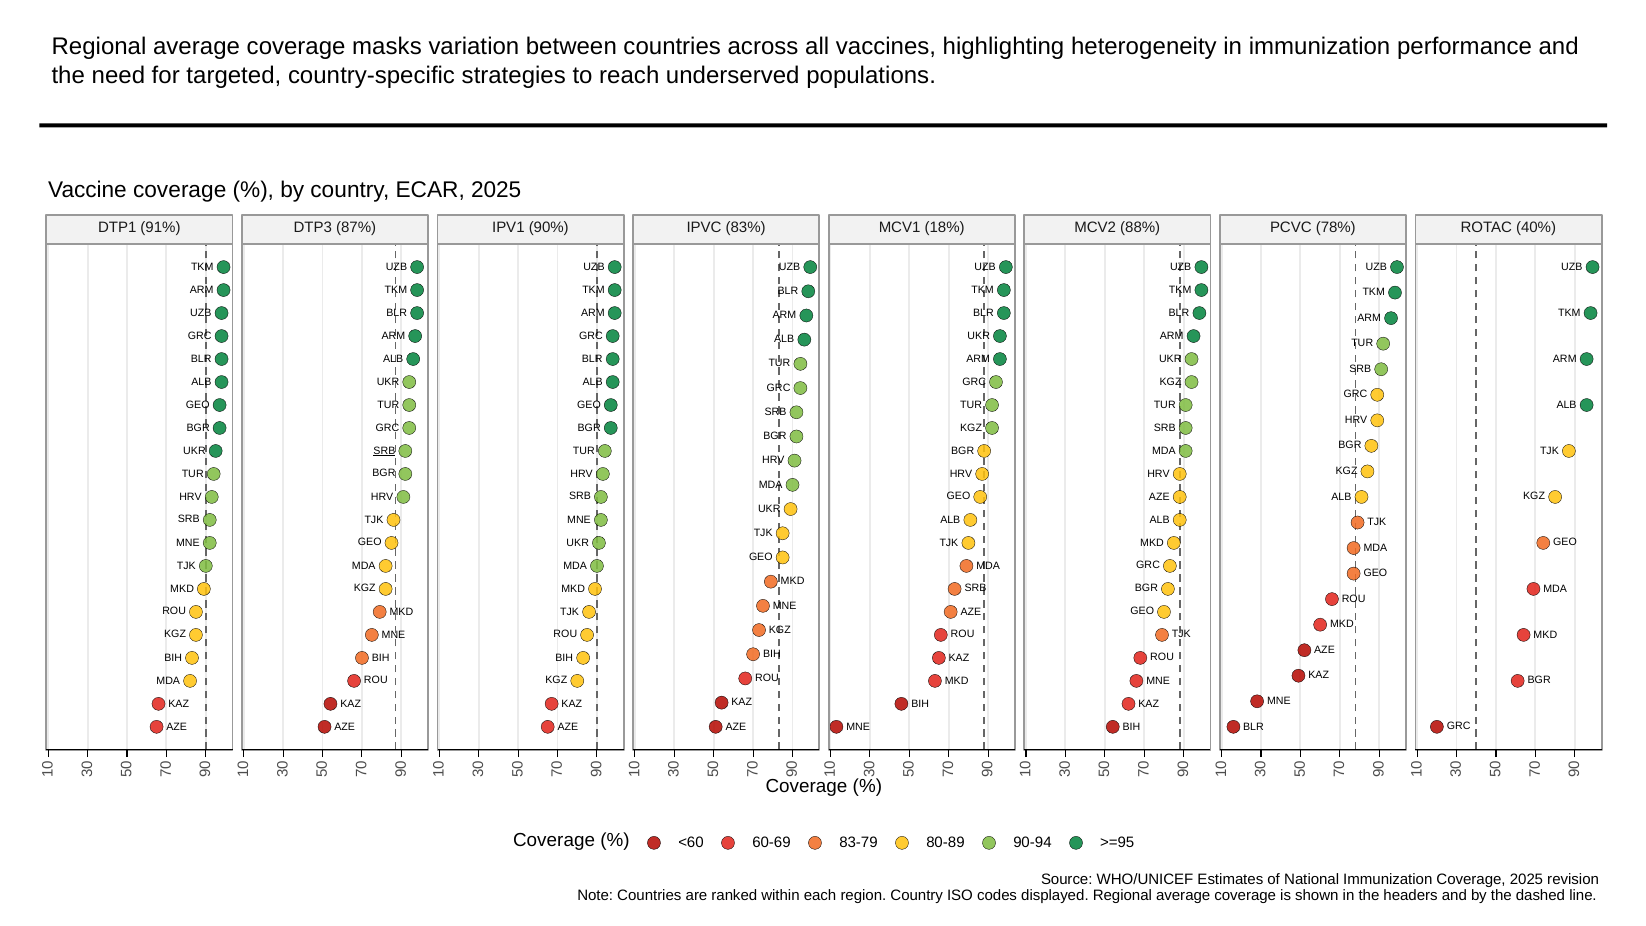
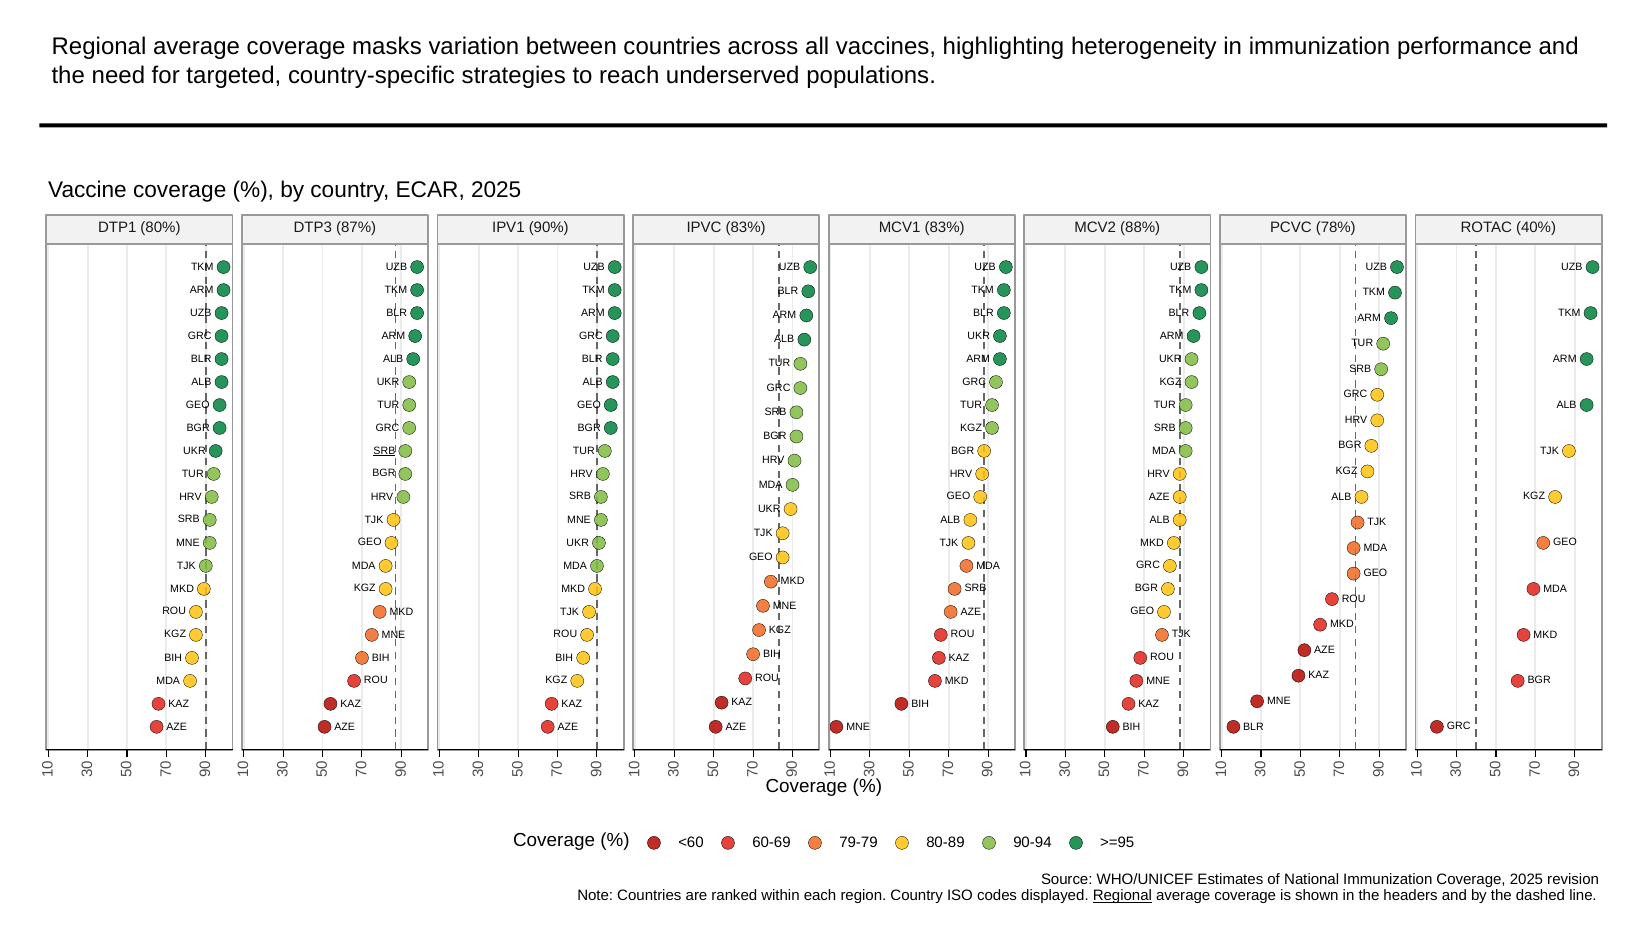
91%: 91% -> 80%
MCV1 18%: 18% -> 83%
83-79: 83-79 -> 79-79
Regional at (1122, 896) underline: none -> present
